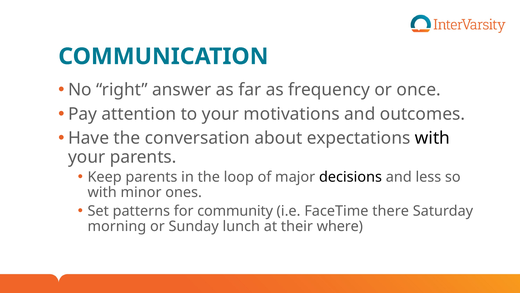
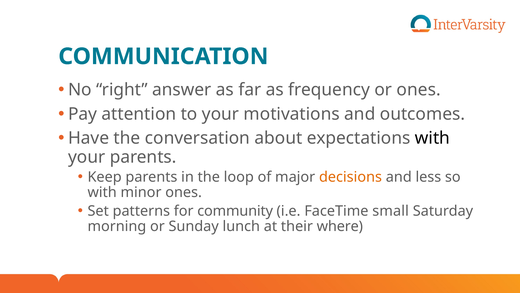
or once: once -> ones
decisions colour: black -> orange
there: there -> small
